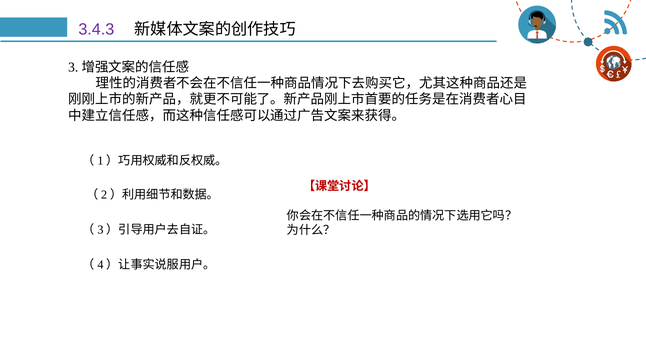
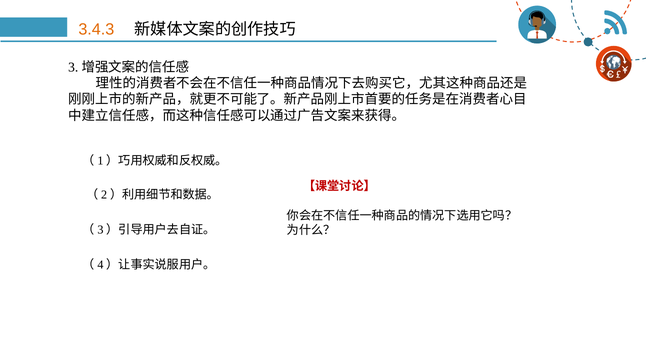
3.4.3 colour: purple -> orange
